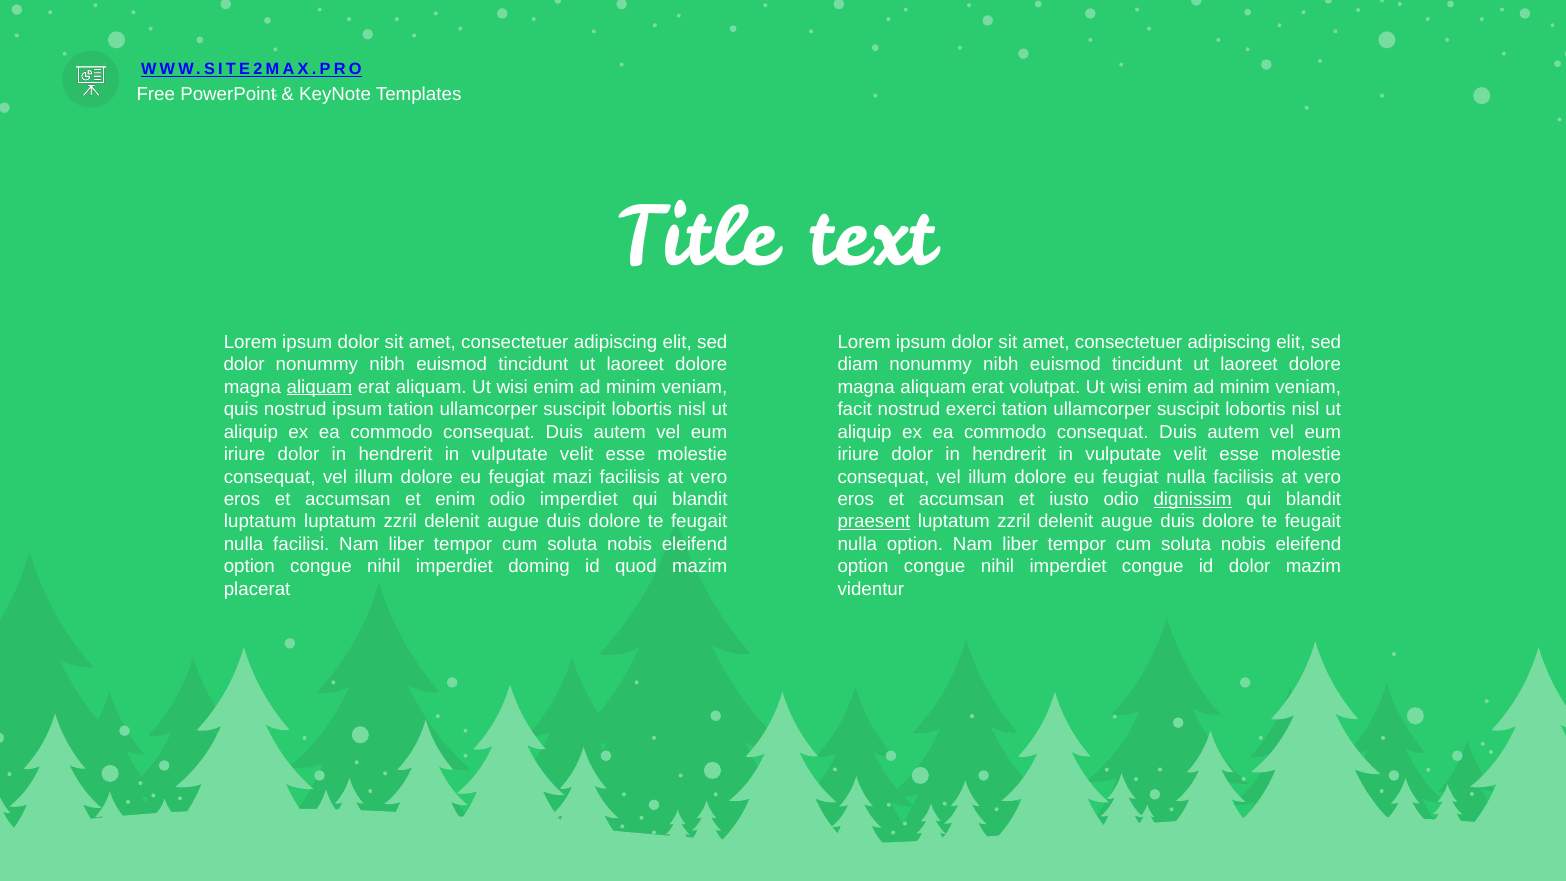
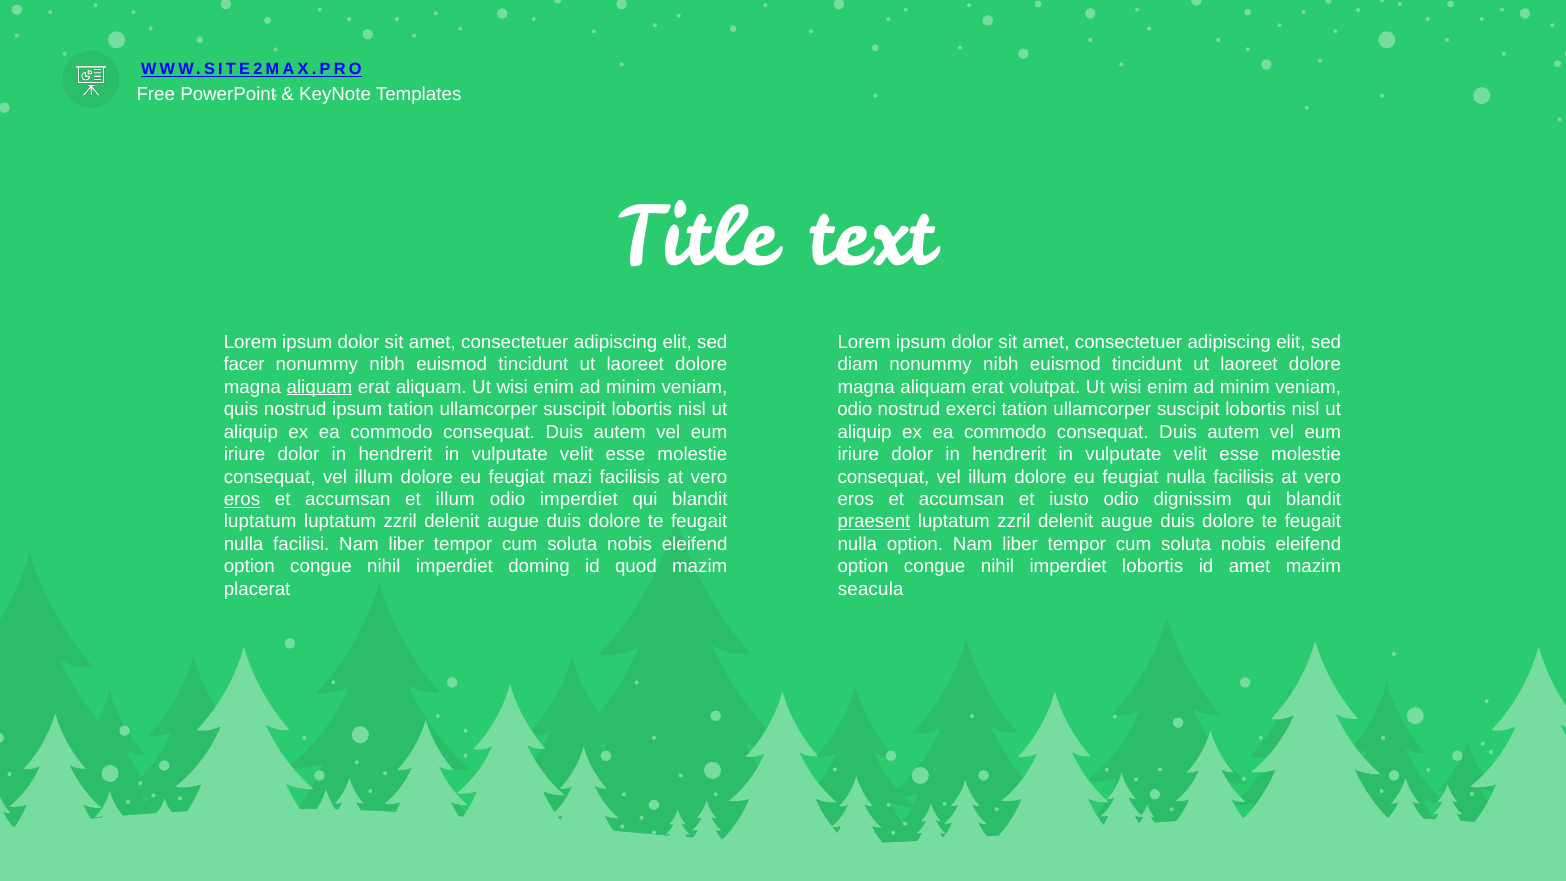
dolor at (244, 364): dolor -> facer
facit at (855, 409): facit -> odio
eros at (242, 499) underline: none -> present
et enim: enim -> illum
dignissim underline: present -> none
imperdiet congue: congue -> lobortis
id dolor: dolor -> amet
videntur: videntur -> seacula
